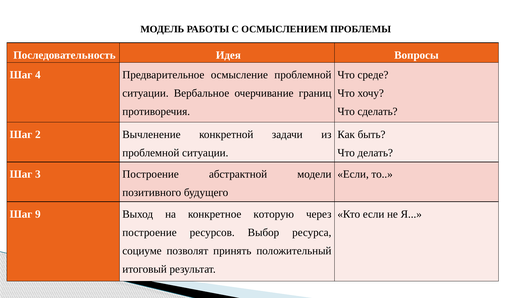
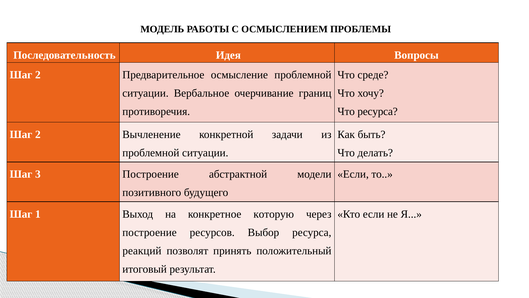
4 at (38, 75): 4 -> 2
Что сделать: сделать -> ресурса
9: 9 -> 1
социуме: социуме -> реакций
